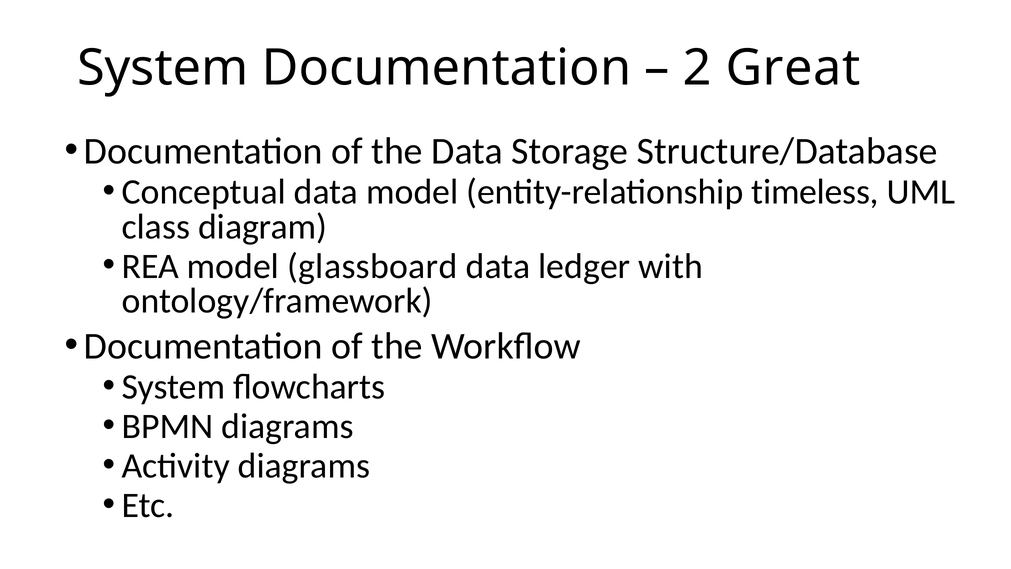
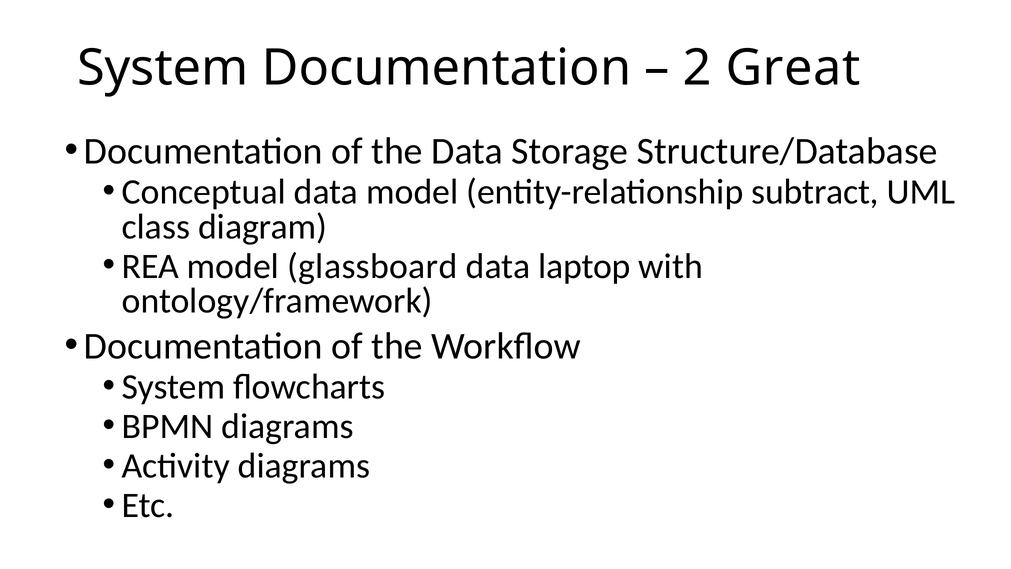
timeless: timeless -> subtract
ledger: ledger -> laptop
